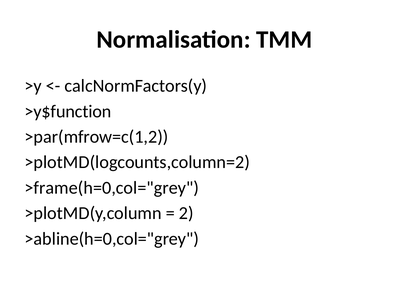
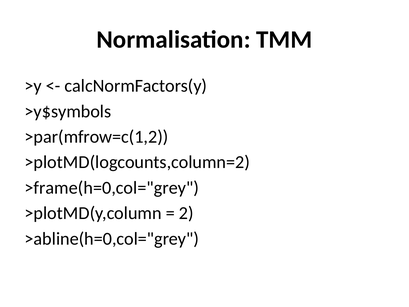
>y$function: >y$function -> >y$symbols
